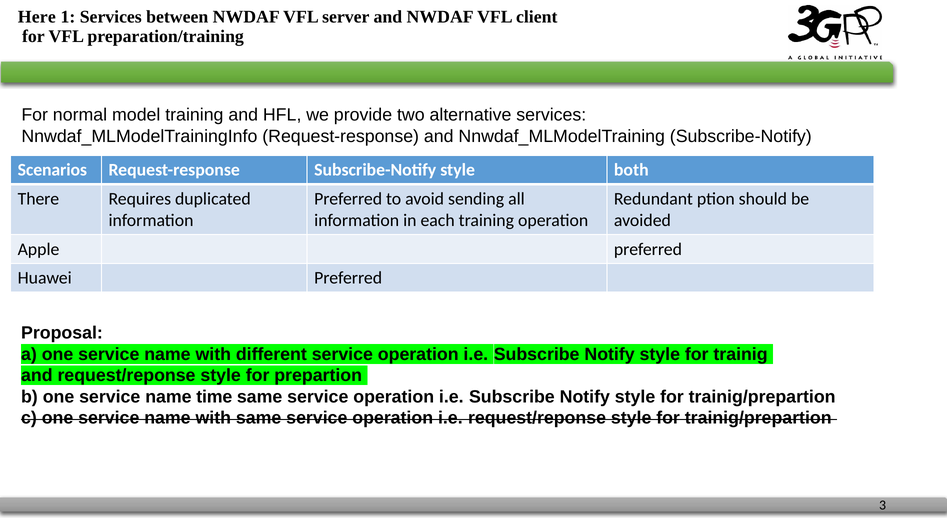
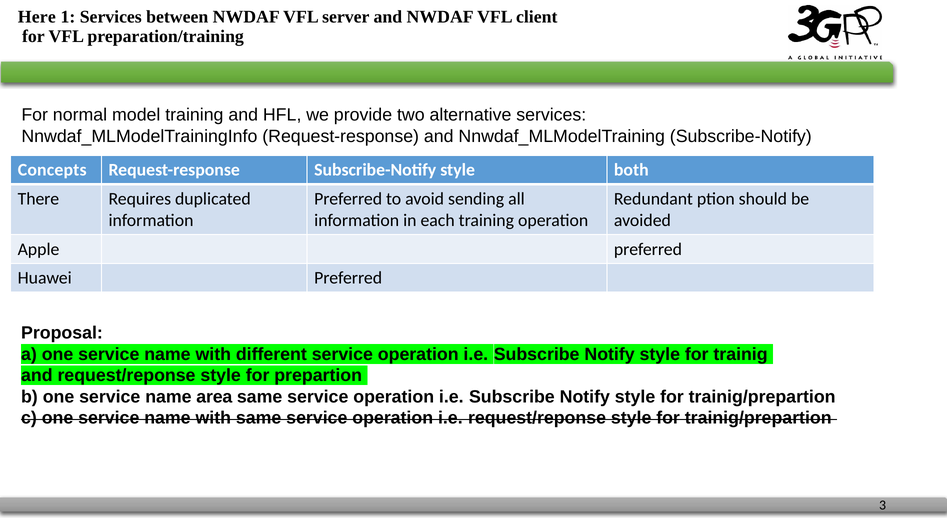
Scenarios: Scenarios -> Concepts
time: time -> area
